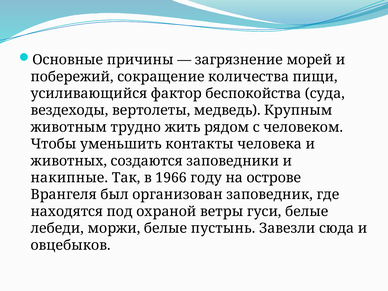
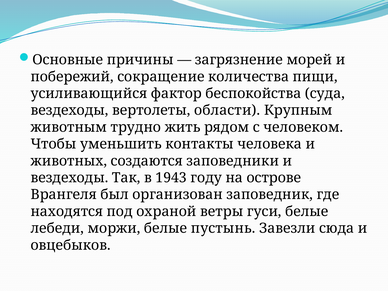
медведь: медведь -> области
накипные at (69, 178): накипные -> вездеходы
1966: 1966 -> 1943
